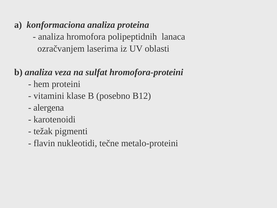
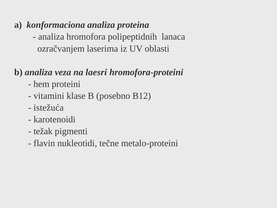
sulfat: sulfat -> laesri
alergena: alergena -> istežuća
